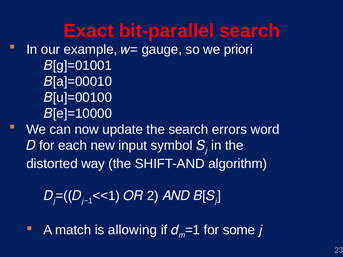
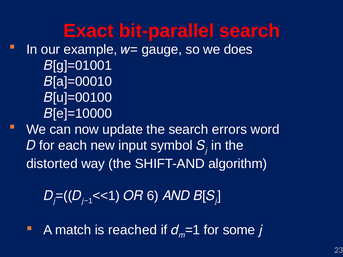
priori: priori -> does
2: 2 -> 6
allowing: allowing -> reached
